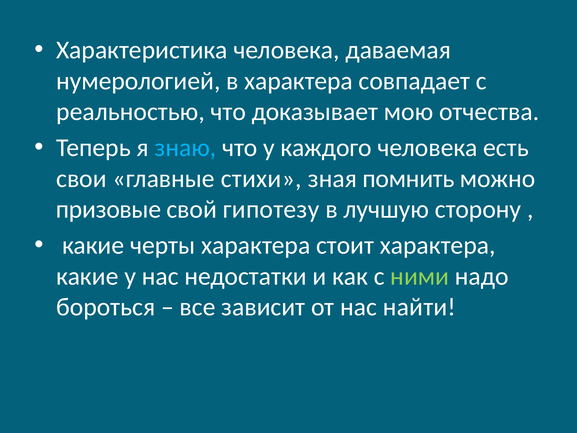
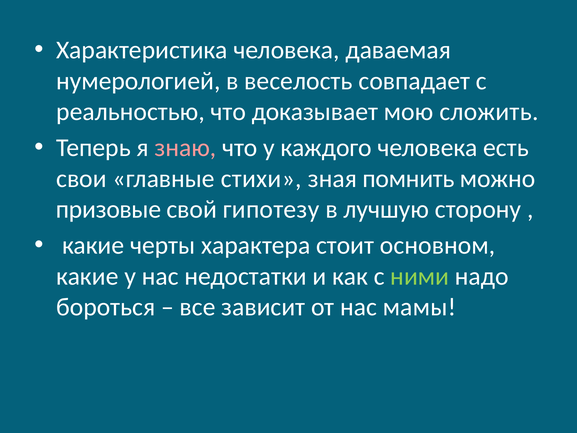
в характера: характера -> веселость
отчества: отчества -> сложить
знаю colour: light blue -> pink
стоит характера: характера -> основном
найти: найти -> мамы
